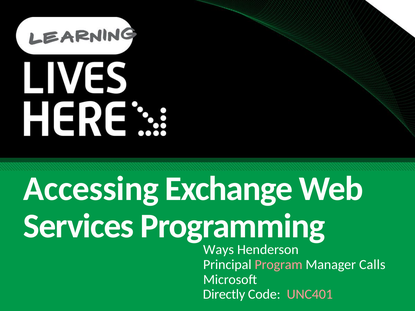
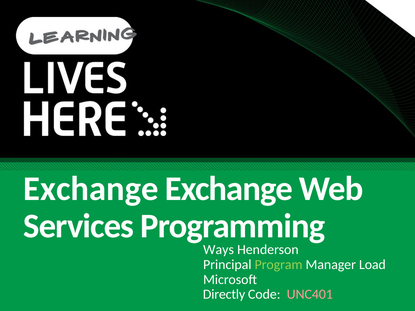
Accessing at (91, 189): Accessing -> Exchange
Program colour: pink -> light green
Calls: Calls -> Load
